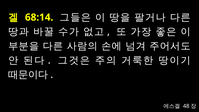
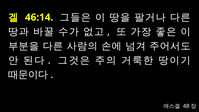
68:14: 68:14 -> 46:14
